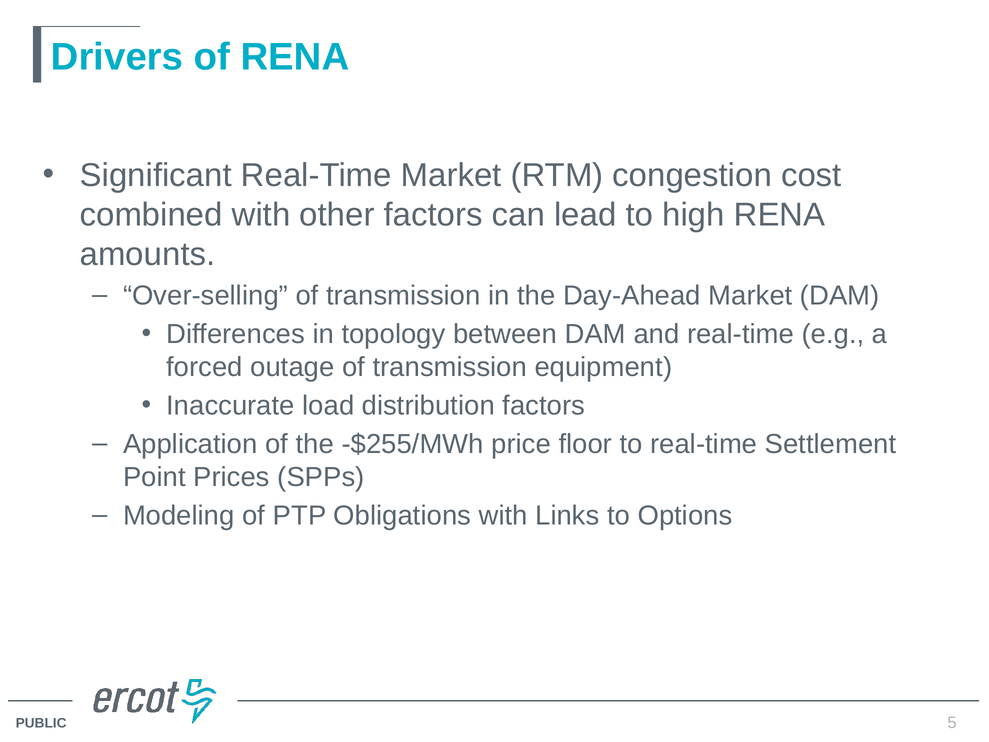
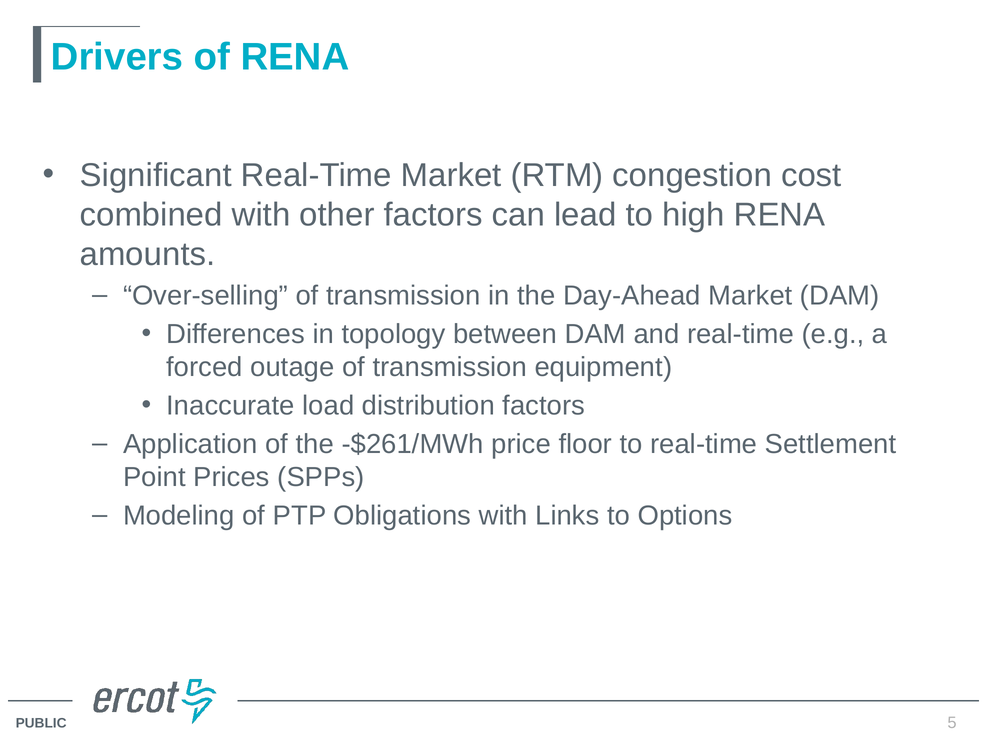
-$255/MWh: -$255/MWh -> -$261/MWh
